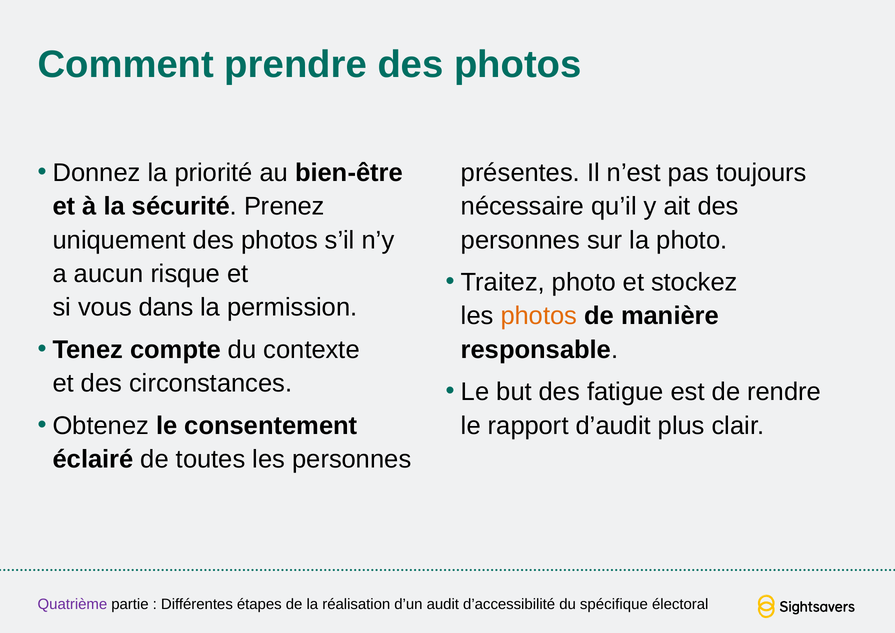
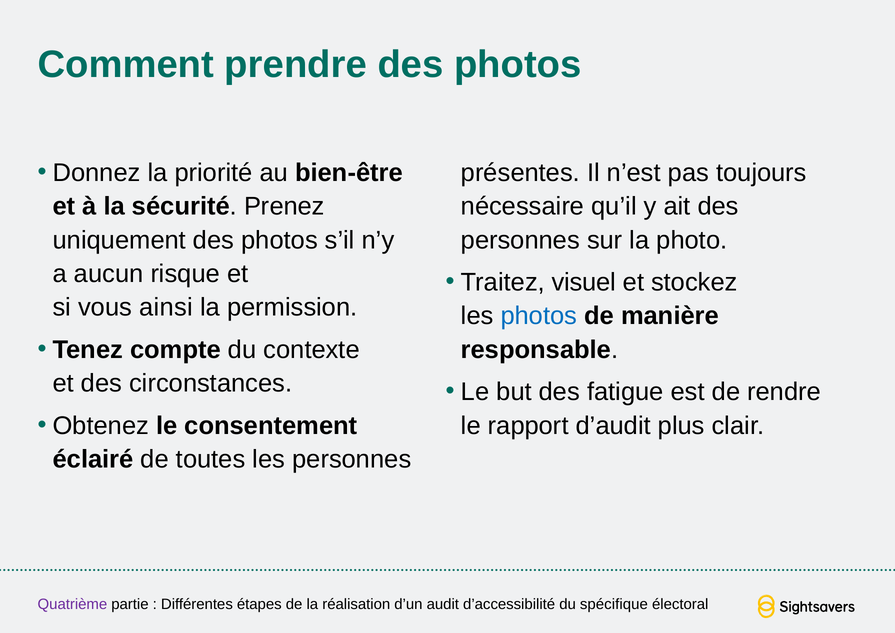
Traitez photo: photo -> visuel
dans: dans -> ainsi
photos at (539, 316) colour: orange -> blue
